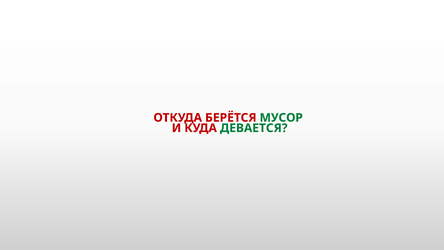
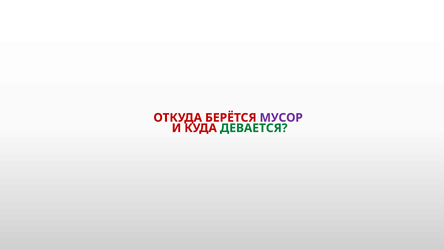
МУСОР colour: green -> purple
